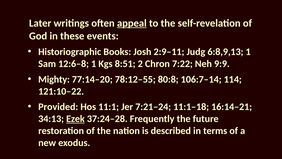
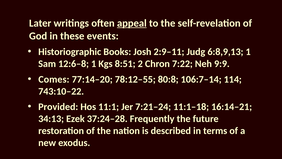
Mighty: Mighty -> Comes
121:10–22: 121:10–22 -> 743:10–22
Ezek underline: present -> none
